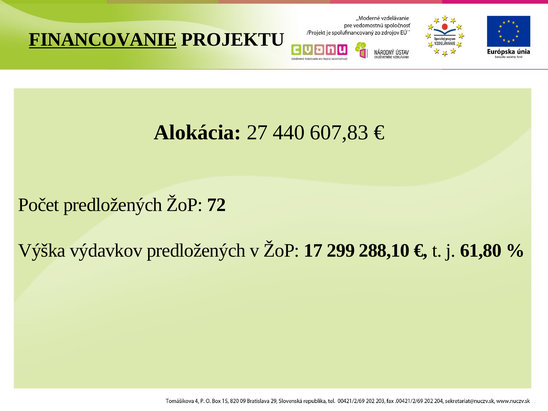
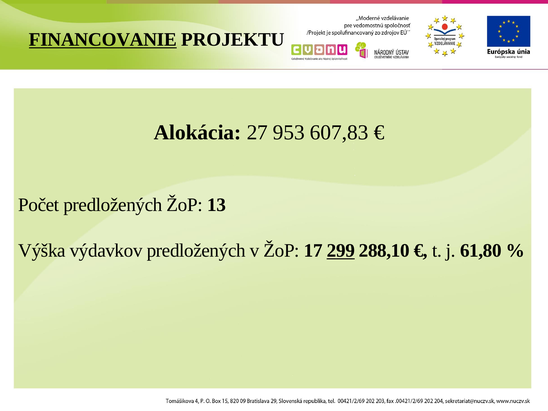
440: 440 -> 953
72: 72 -> 13
299 underline: none -> present
